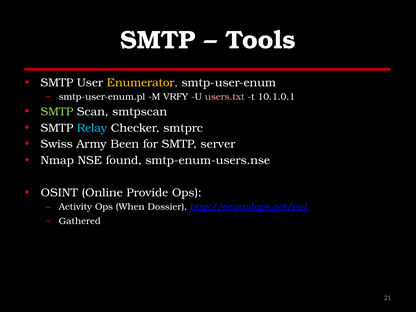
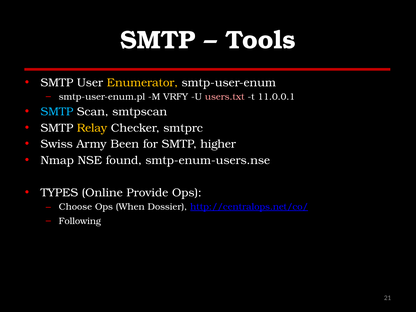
10.1.0.1: 10.1.0.1 -> 11.0.0.1
SMTP at (57, 112) colour: light green -> light blue
Relay colour: light blue -> yellow
server: server -> higher
OSINT: OSINT -> TYPES
Activity: Activity -> Choose
Gathered: Gathered -> Following
